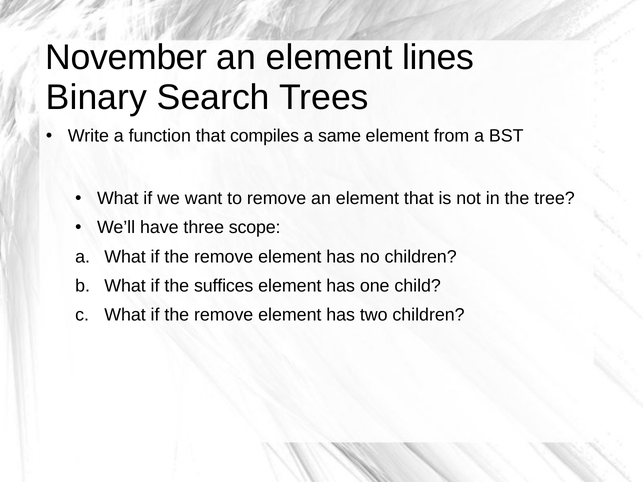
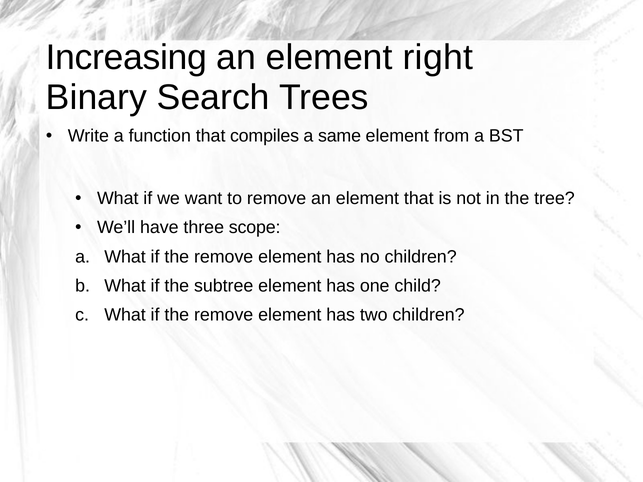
November: November -> Increasing
lines: lines -> right
suffices: suffices -> subtree
